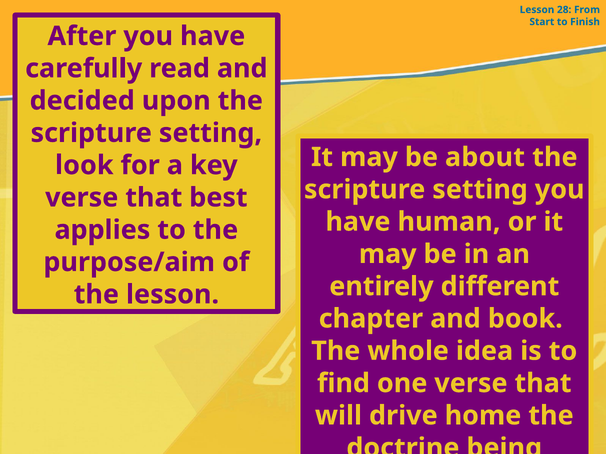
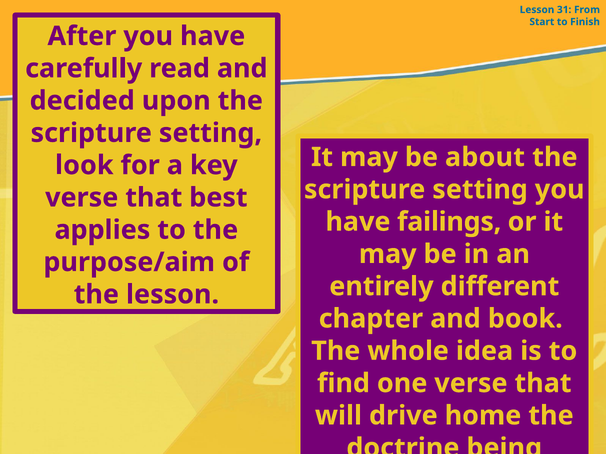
28: 28 -> 31
human: human -> failings
